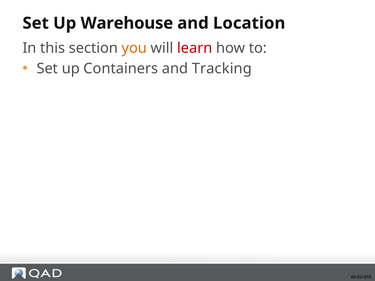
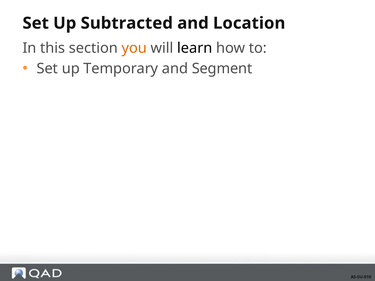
Warehouse: Warehouse -> Subtracted
learn colour: red -> black
Containers: Containers -> Temporary
Tracking: Tracking -> Segment
